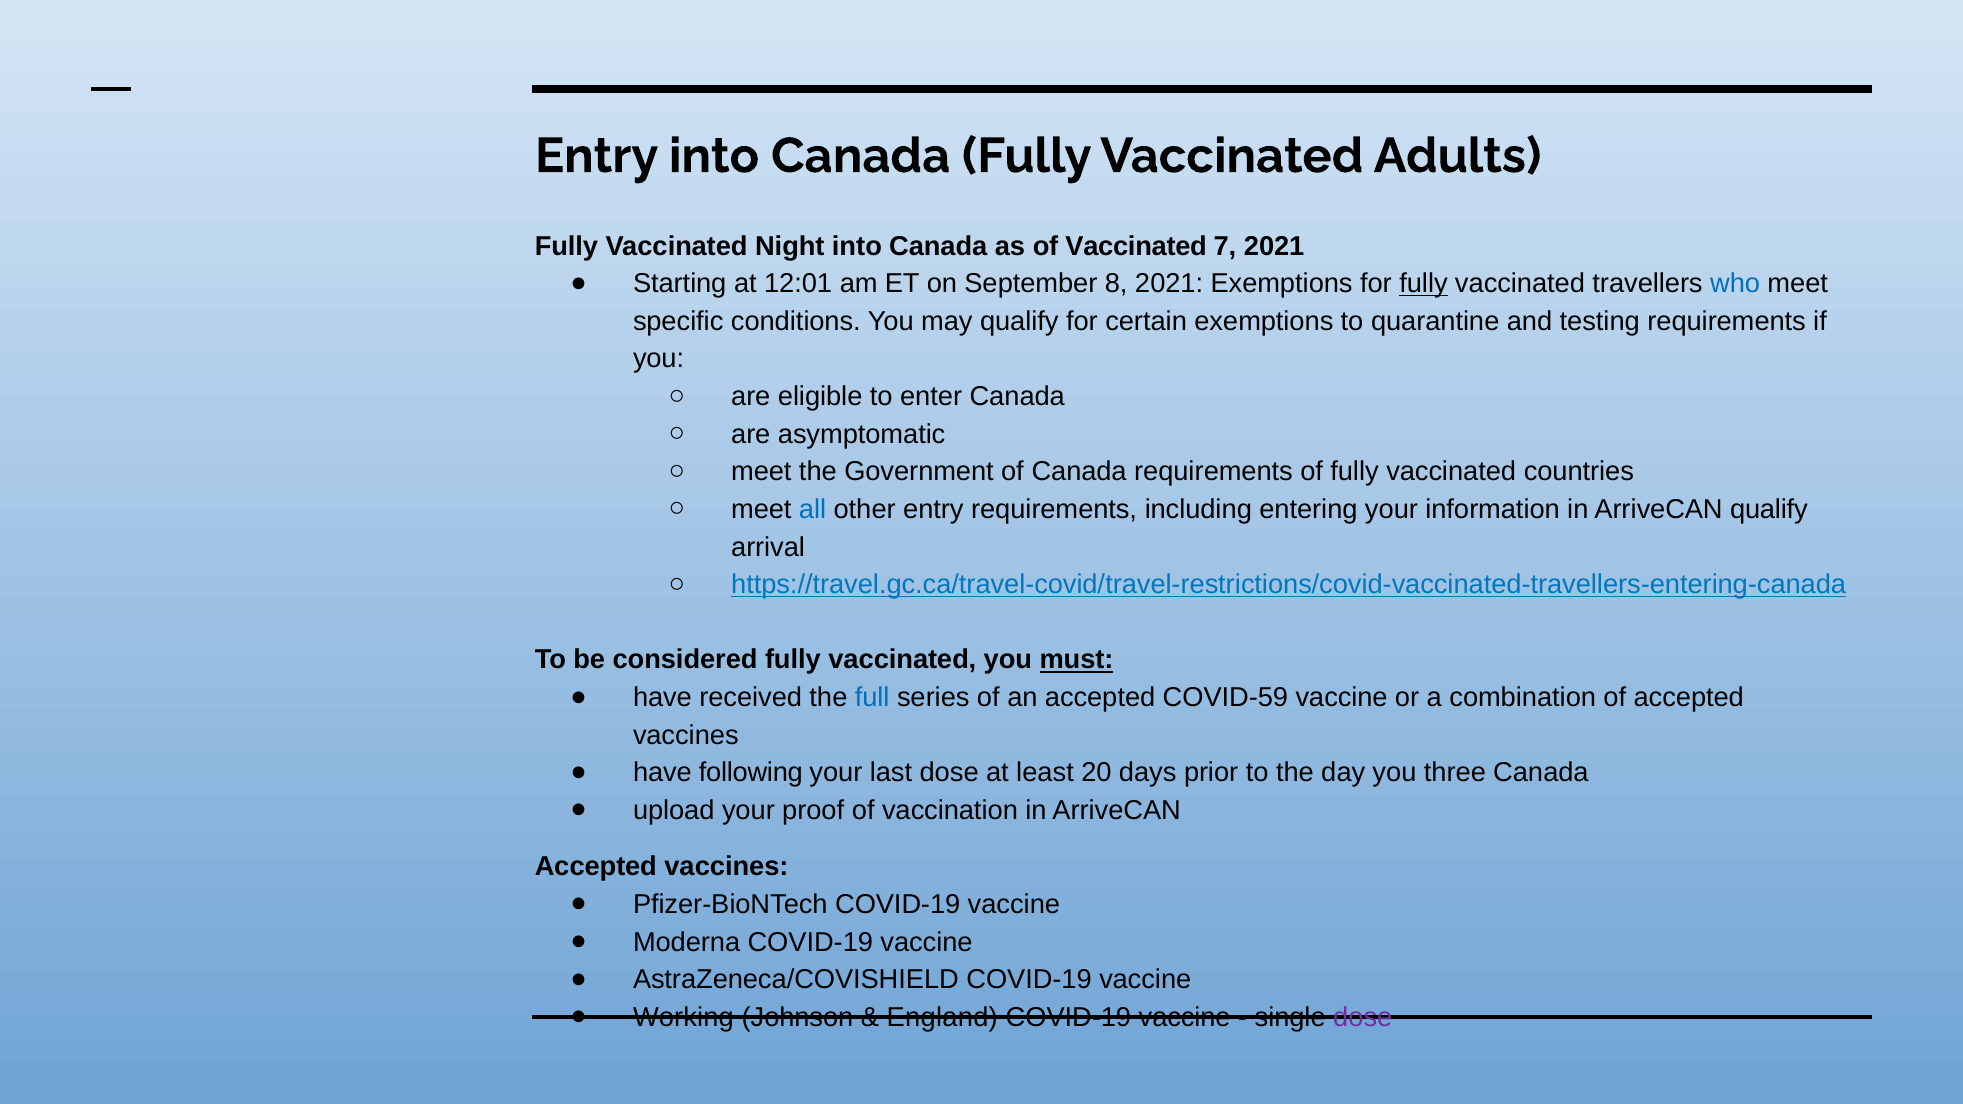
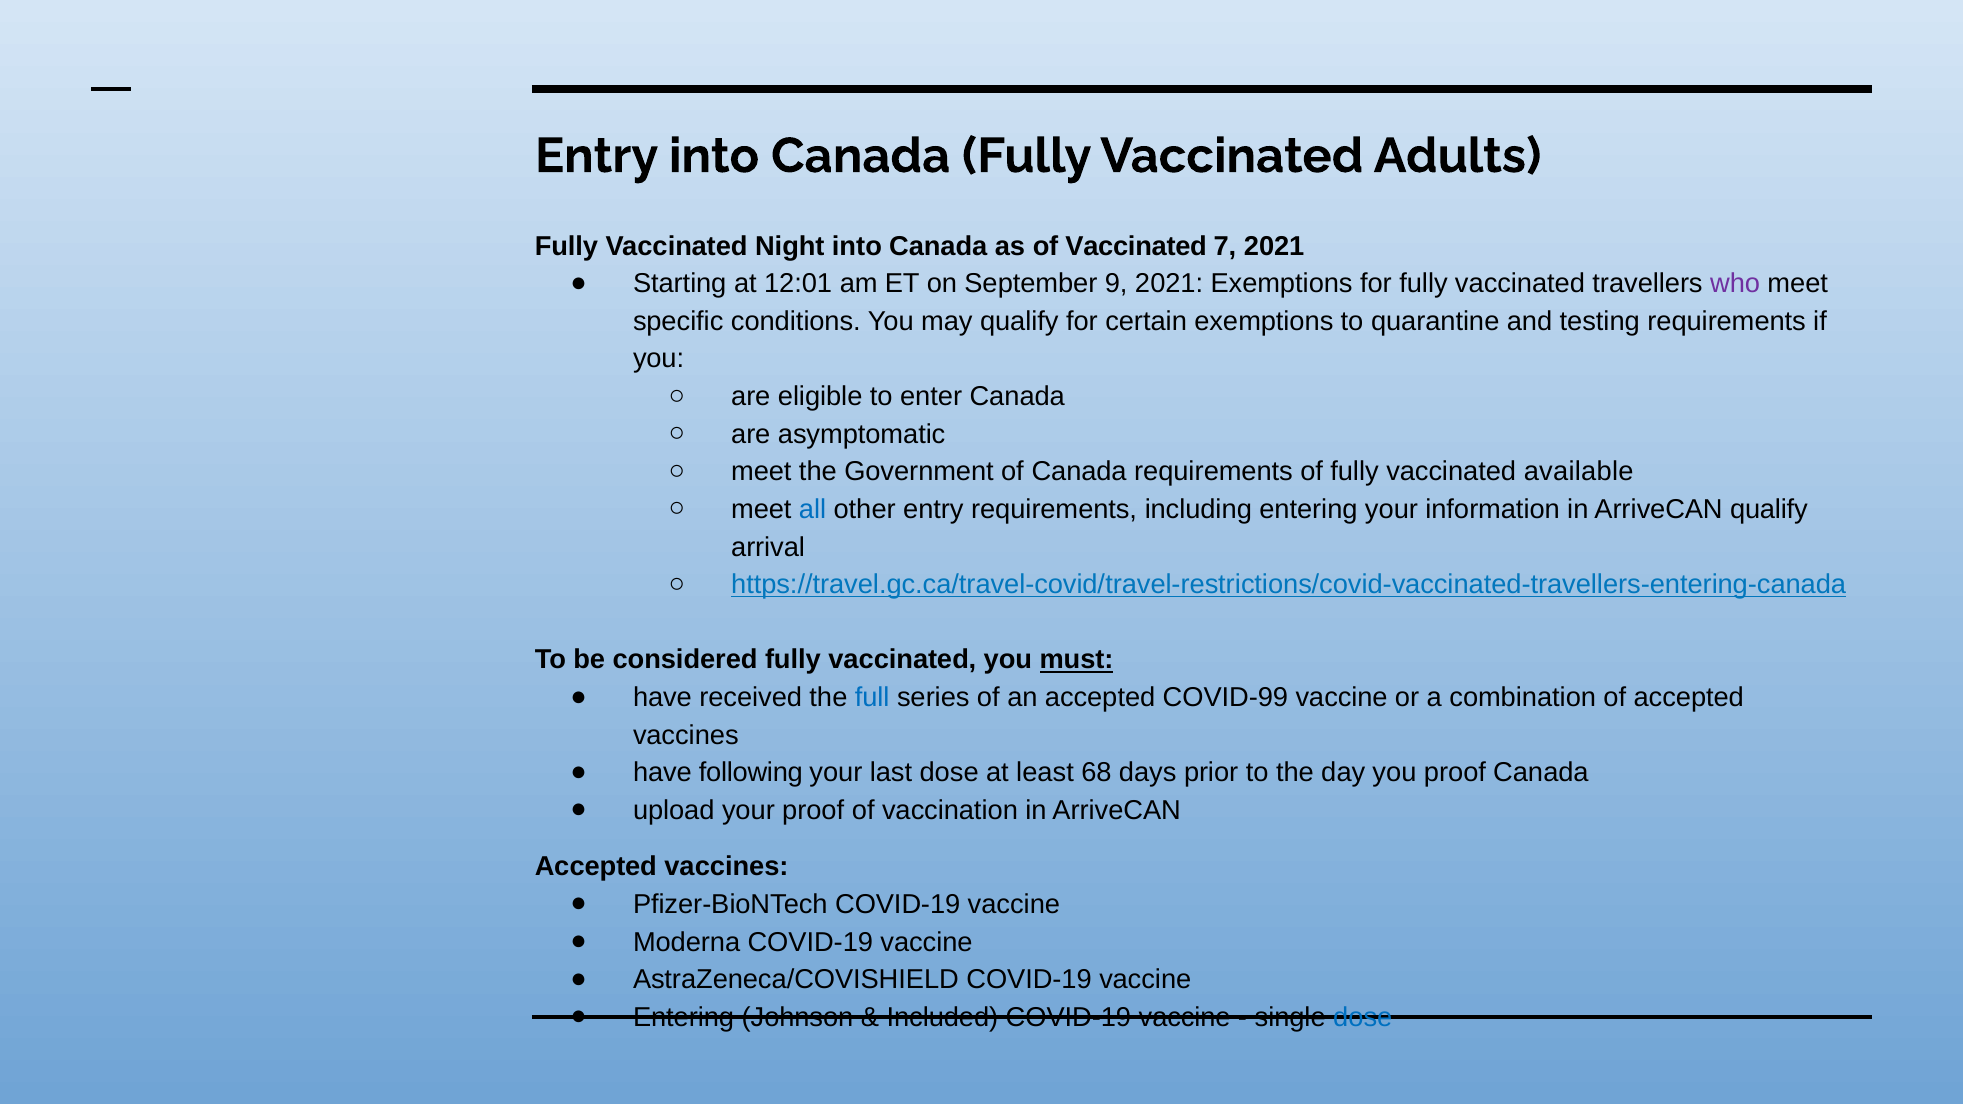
8: 8 -> 9
fully at (1424, 284) underline: present -> none
who colour: blue -> purple
countries: countries -> available
COVID-59: COVID-59 -> COVID-99
20: 20 -> 68
you three: three -> proof
Working at (683, 1018): Working -> Entering
England: England -> Included
dose at (1363, 1018) colour: purple -> blue
